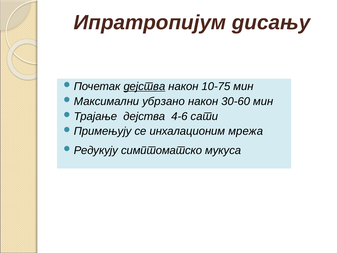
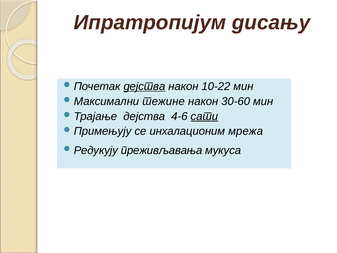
10-75: 10-75 -> 10-22
убрзано: убрзано -> тежине
сати underline: none -> present
симптоматско: симптоматско -> преживљавања
